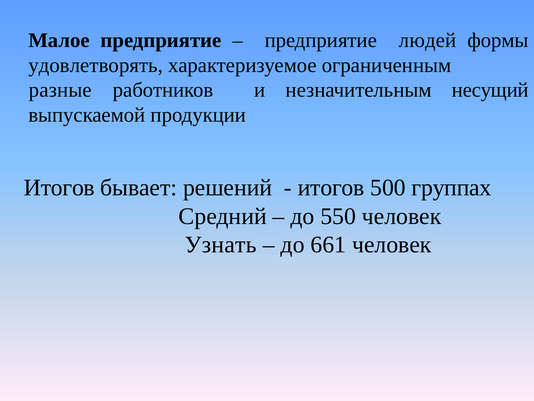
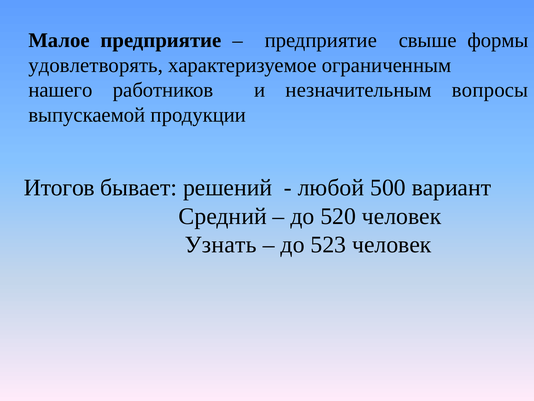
людей: людей -> свыше
разные: разные -> нашего
несущий: несущий -> вопросы
итогов at (331, 187): итогов -> любой
группах: группах -> вариант
550: 550 -> 520
661: 661 -> 523
